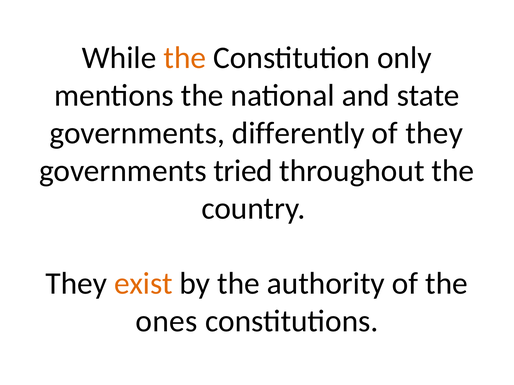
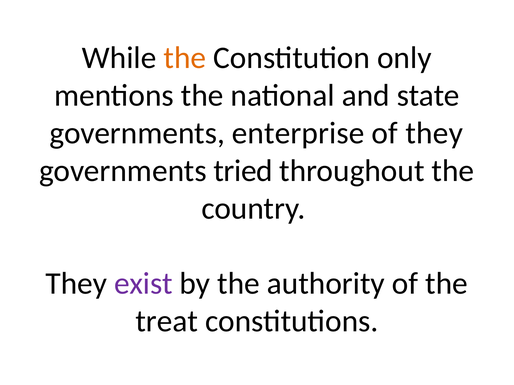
differently: differently -> enterprise
exist colour: orange -> purple
ones: ones -> treat
